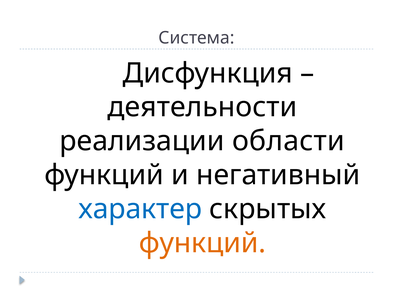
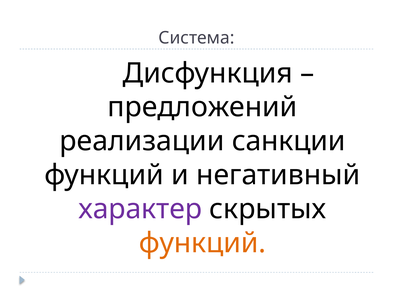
деятельности: деятельности -> предложений
области: области -> санкции
характер colour: blue -> purple
